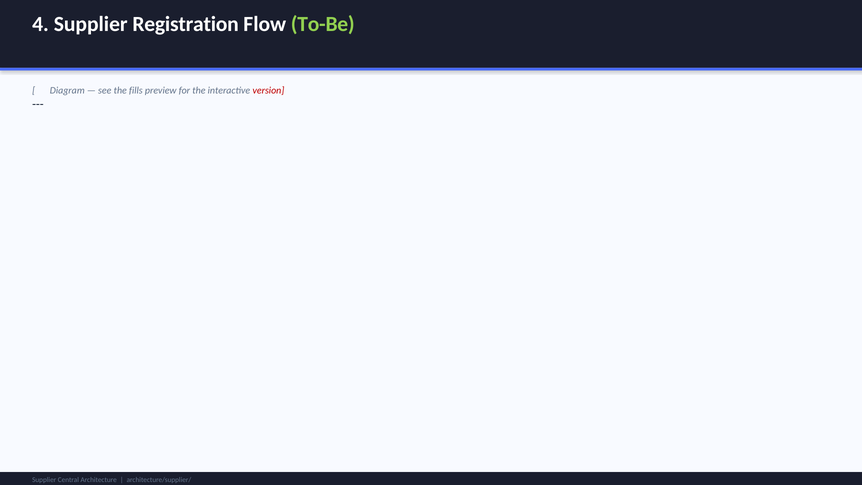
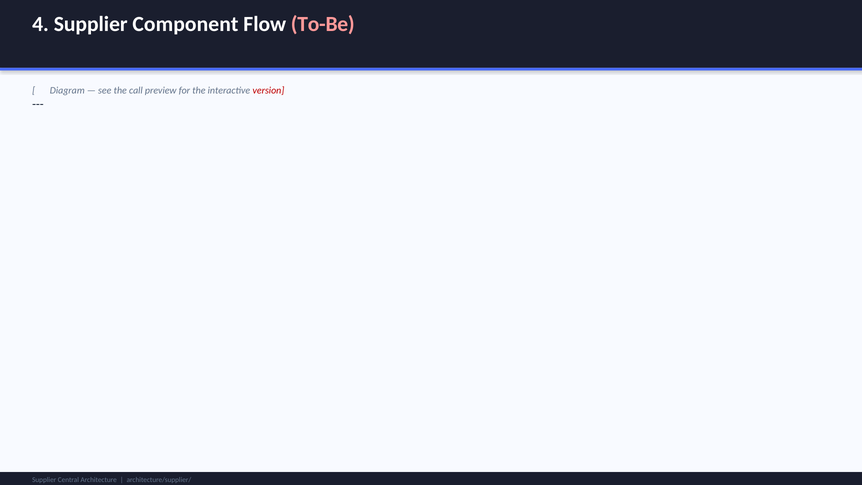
Registration: Registration -> Component
To-Be colour: light green -> pink
fills: fills -> call
